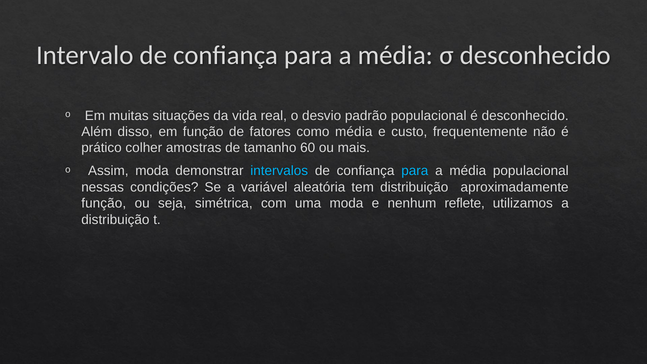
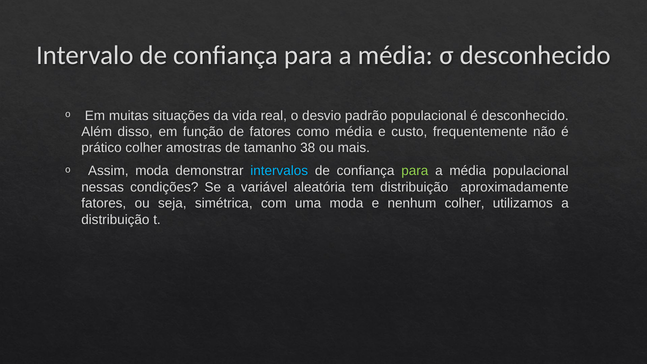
60: 60 -> 38
para at (415, 171) colour: light blue -> light green
função at (104, 203): função -> fatores
nenhum reflete: reflete -> colher
